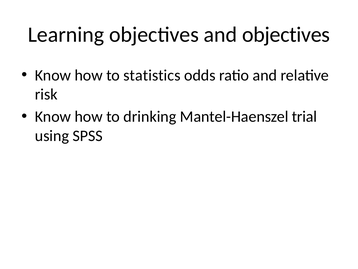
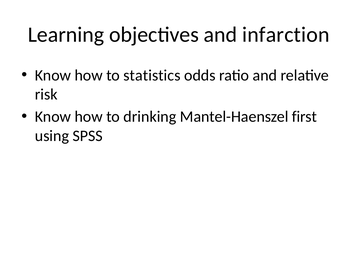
and objectives: objectives -> infarction
trial: trial -> first
